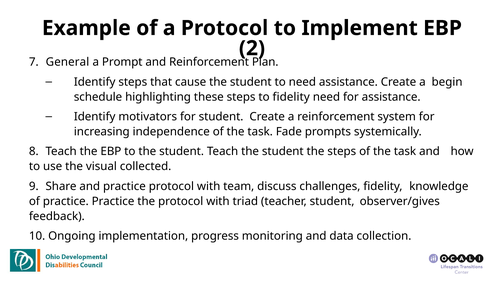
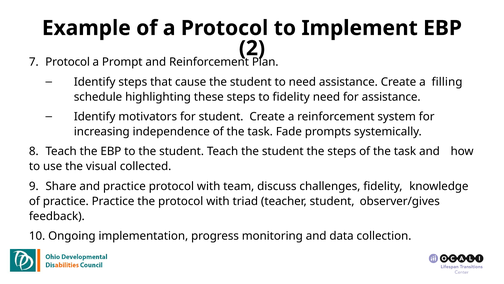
7 General: General -> Protocol
begin: begin -> filling
